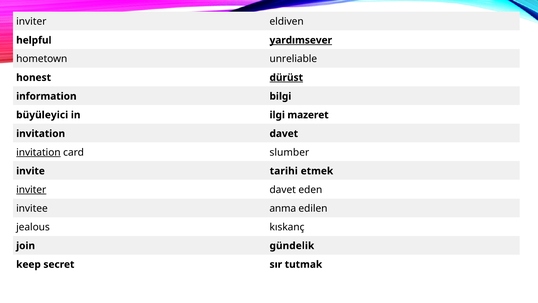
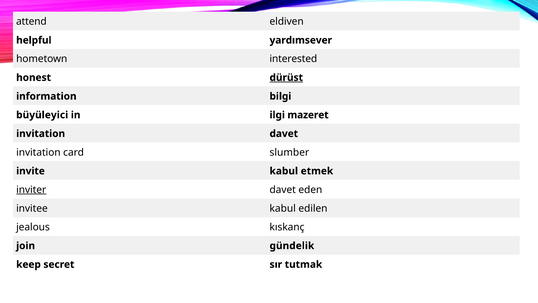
inviter at (31, 22): inviter -> attend
yardımsever underline: present -> none
unreliable: unreliable -> interested
invitation at (38, 152) underline: present -> none
invite tarihi: tarihi -> kabul
invitee anma: anma -> kabul
